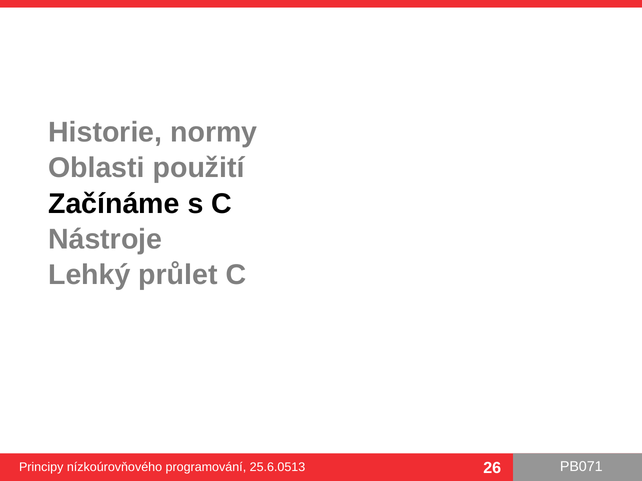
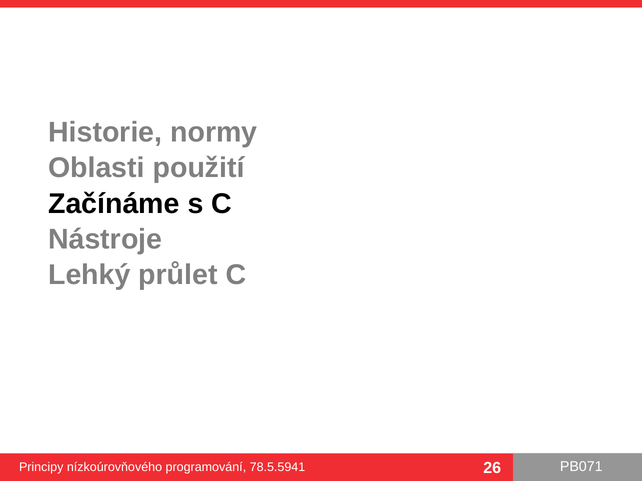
25.6.0513: 25.6.0513 -> 78.5.5941
